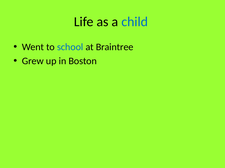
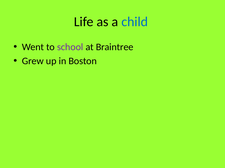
school colour: blue -> purple
